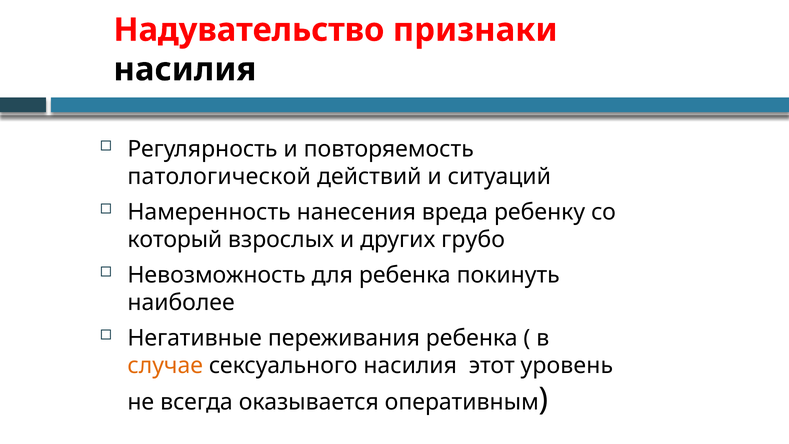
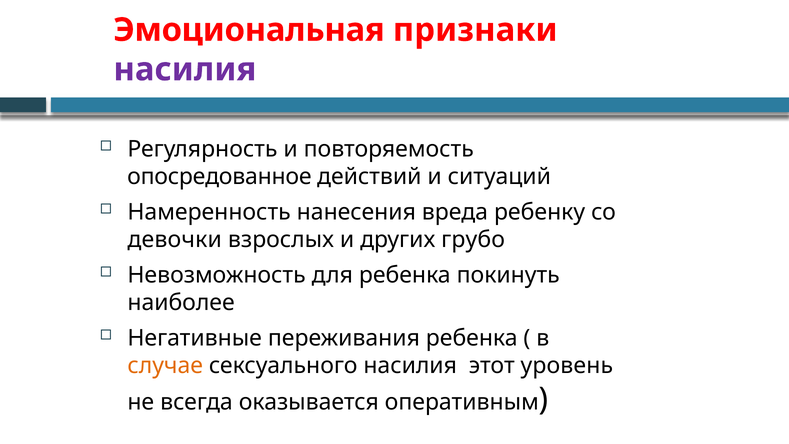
Надувательство: Надувательство -> Эмоциональная
насилия at (185, 69) colour: black -> purple
патологической: патологической -> опосредованное
который: который -> девочки
